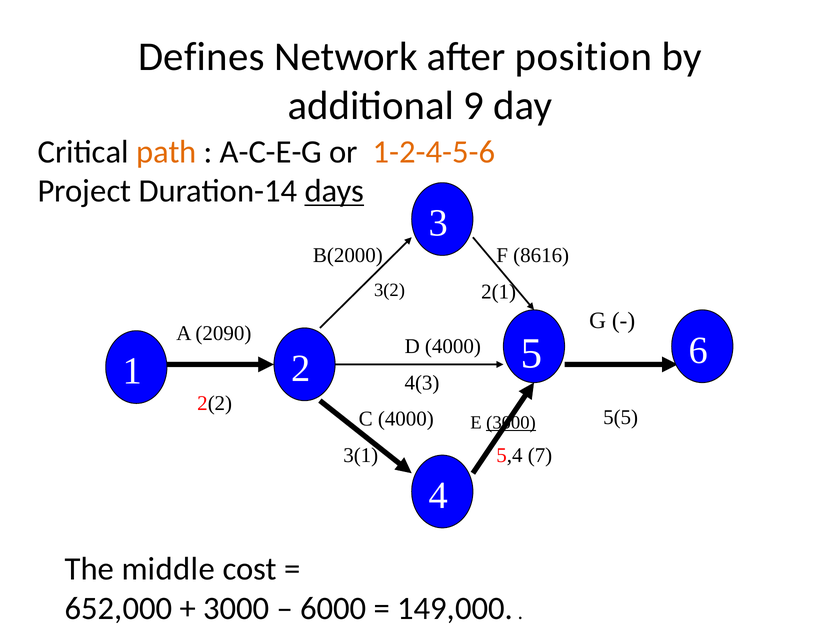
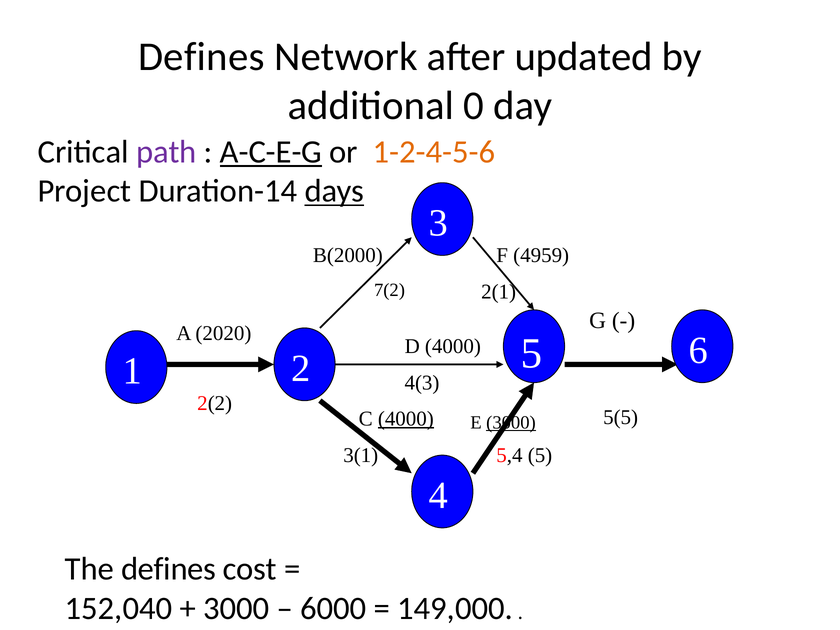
position: position -> updated
9: 9 -> 0
path colour: orange -> purple
A-C-E-G underline: none -> present
8616: 8616 -> 4959
3(2: 3(2 -> 7(2
2090: 2090 -> 2020
4000 at (406, 419) underline: none -> present
5,4 7: 7 -> 5
The middle: middle -> defines
652,000: 652,000 -> 152,040
